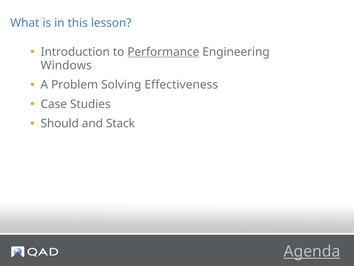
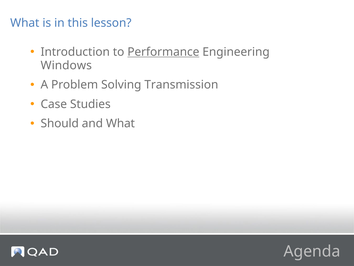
Effectiveness: Effectiveness -> Transmission
and Stack: Stack -> What
Agenda underline: present -> none
